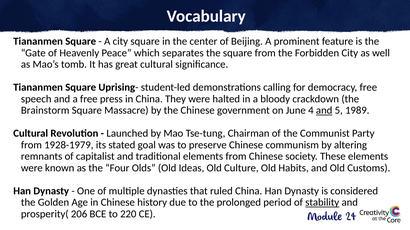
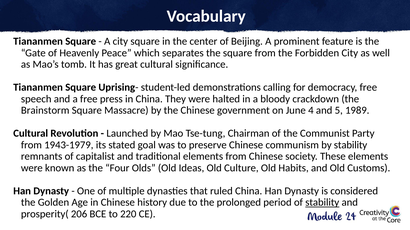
and at (324, 111) underline: present -> none
1928-1979: 1928-1979 -> 1943-1979
by altering: altering -> stability
